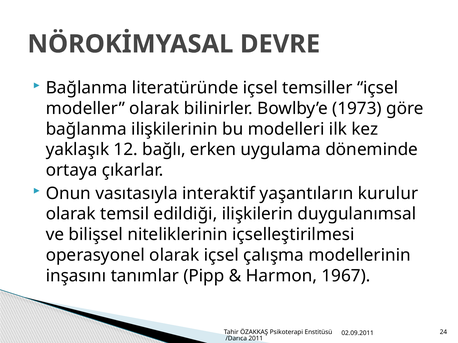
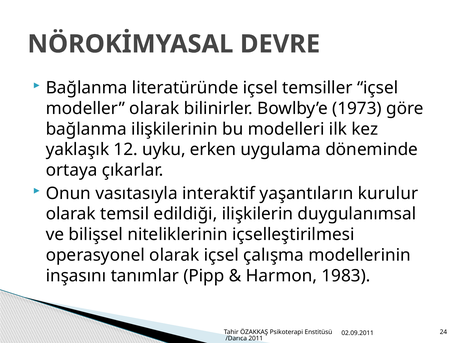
bağlı: bağlı -> uyku
1967: 1967 -> 1983
